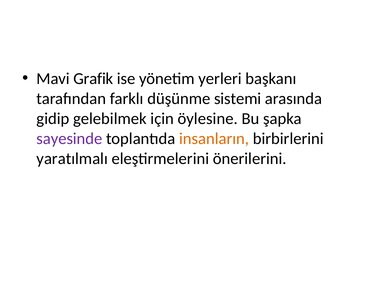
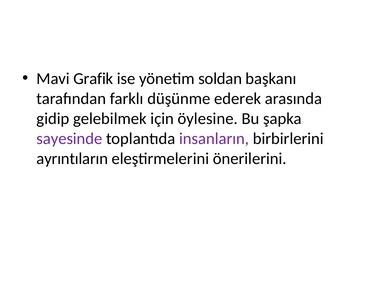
yerleri: yerleri -> soldan
sistemi: sistemi -> ederek
insanların colour: orange -> purple
yaratılmalı: yaratılmalı -> ayrıntıların
